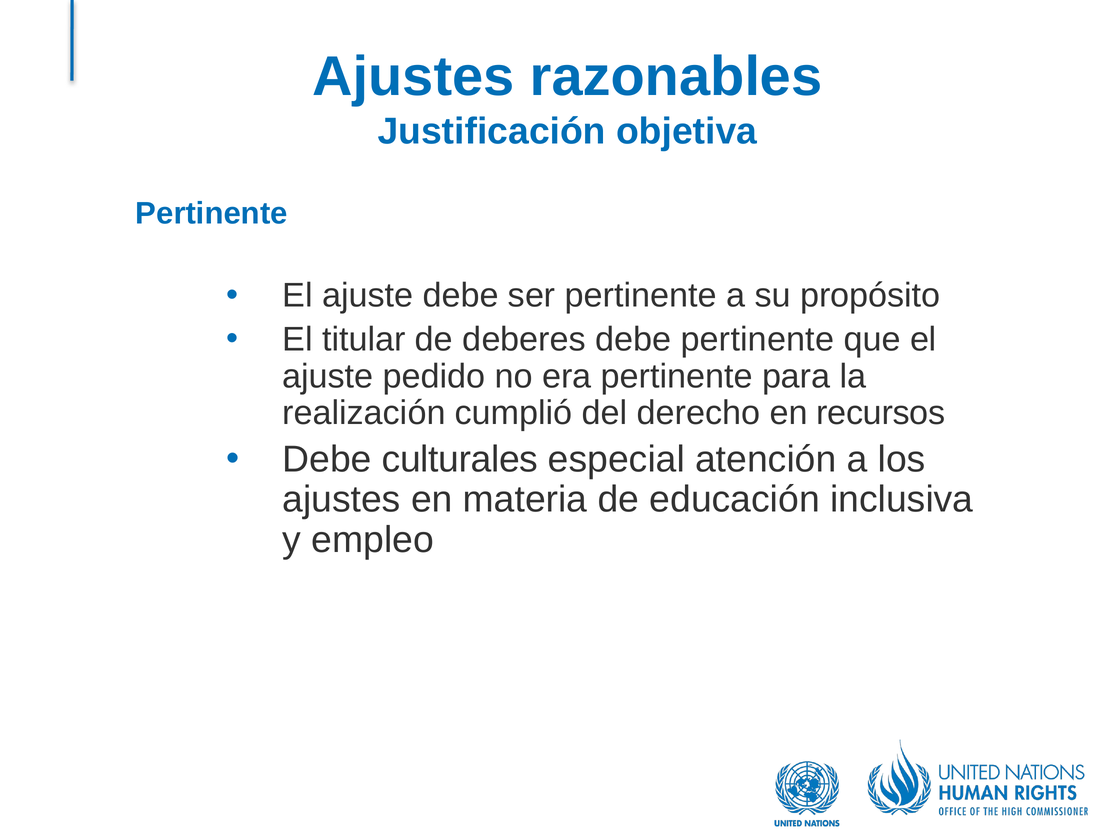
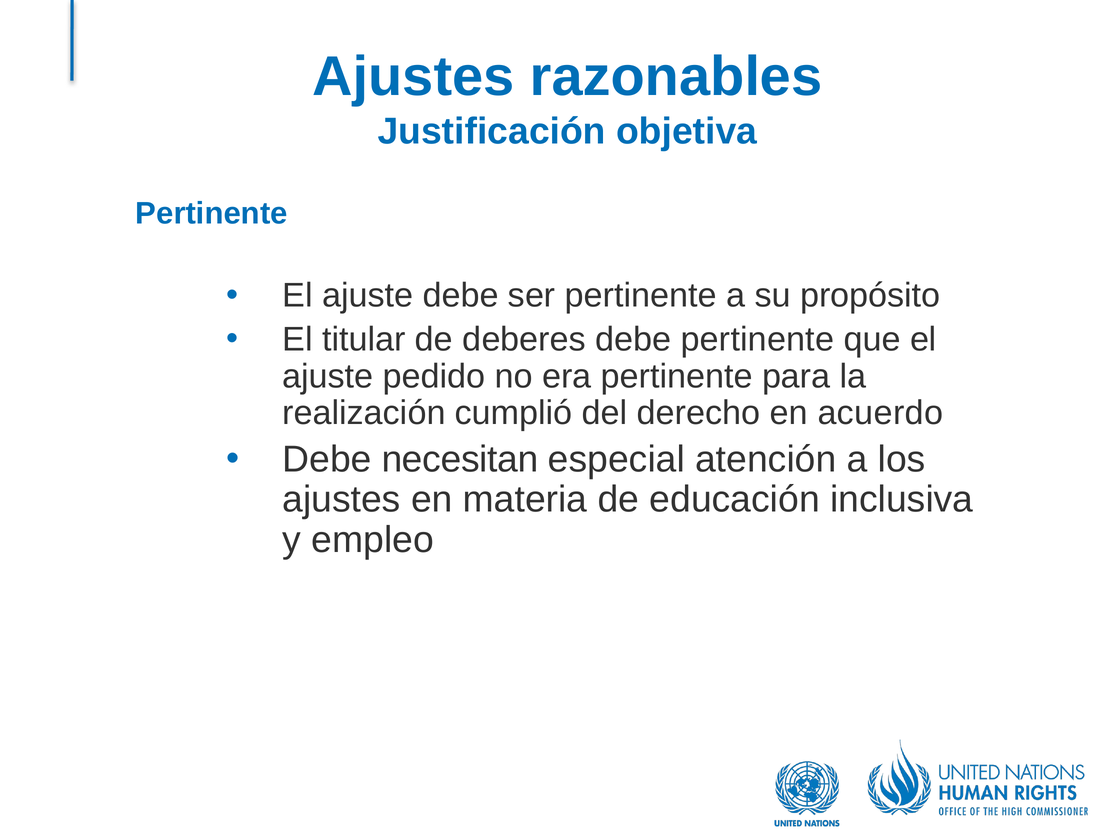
recursos: recursos -> acuerdo
culturales: culturales -> necesitan
